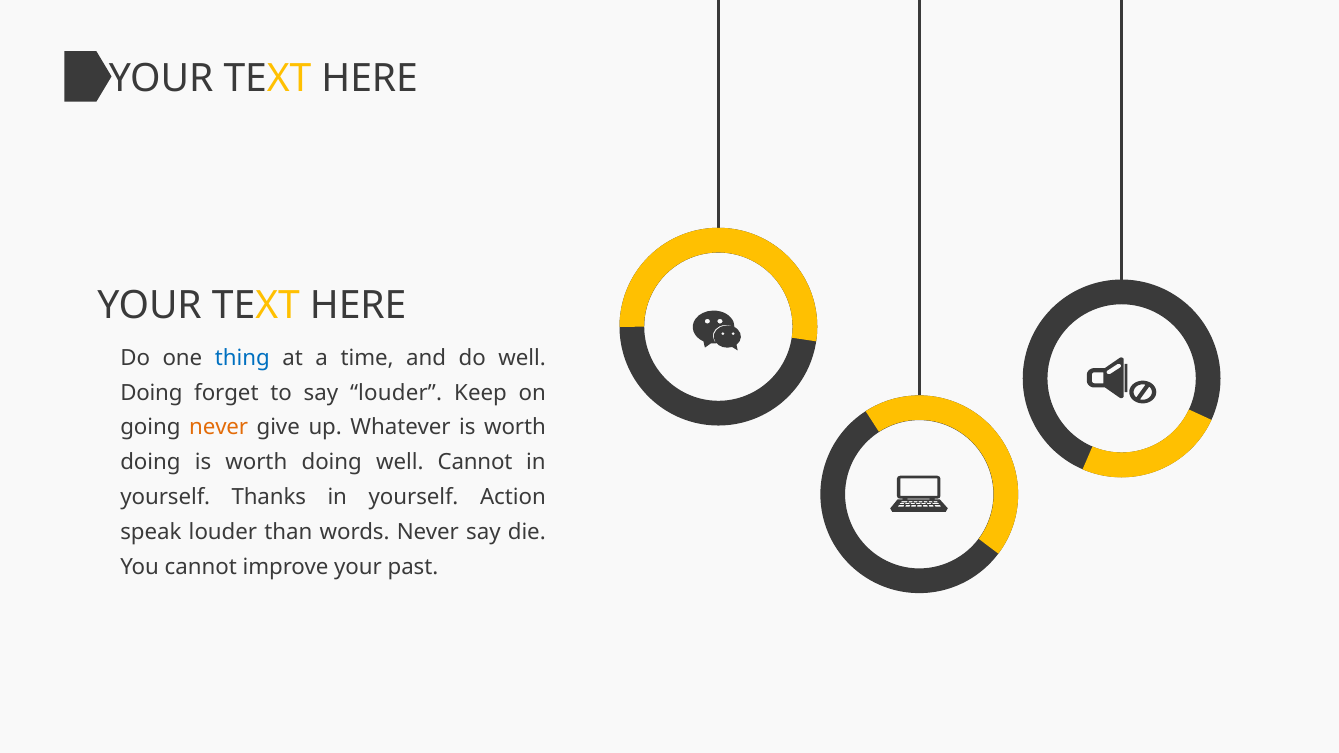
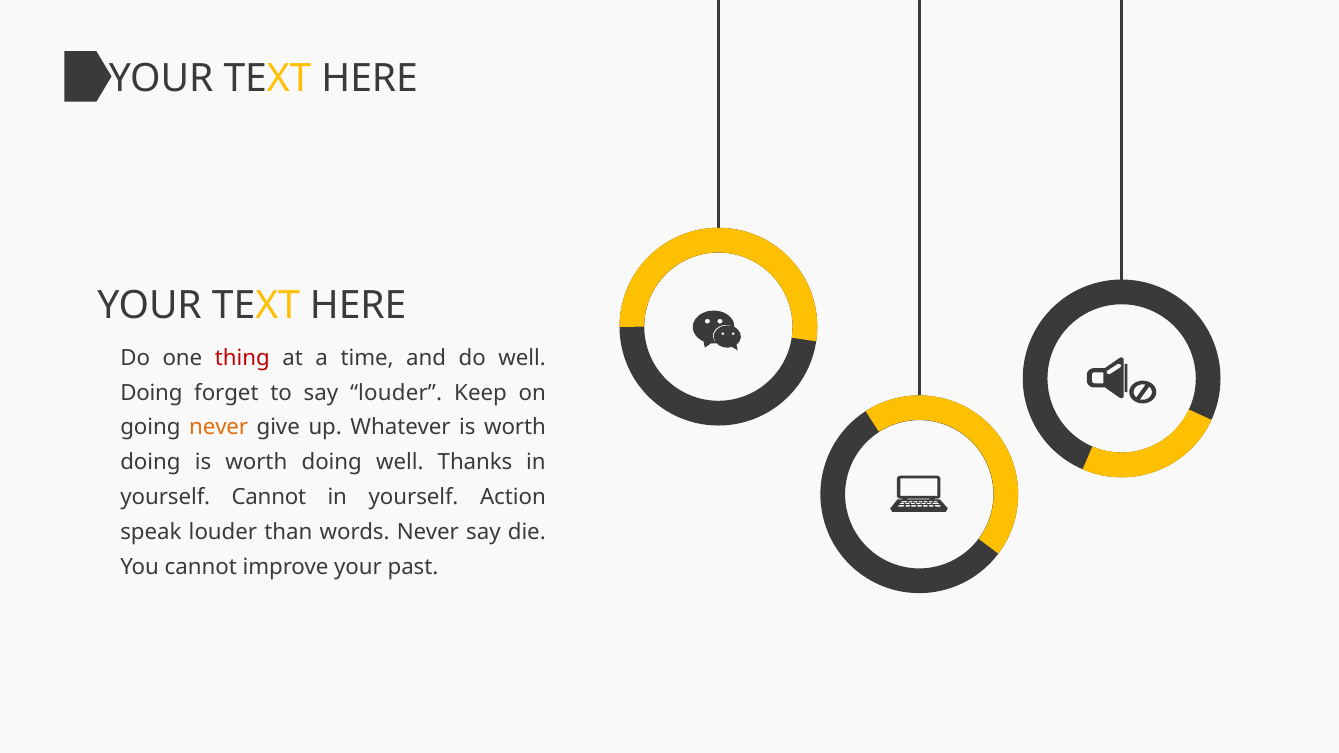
thing colour: blue -> red
well Cannot: Cannot -> Thanks
yourself Thanks: Thanks -> Cannot
